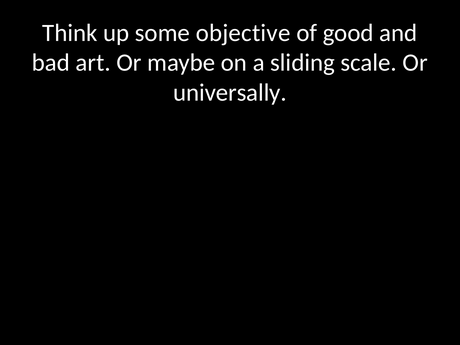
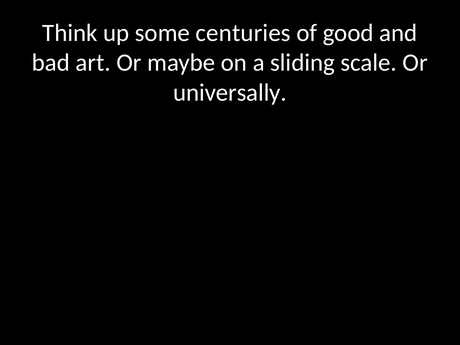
objective: objective -> centuries
